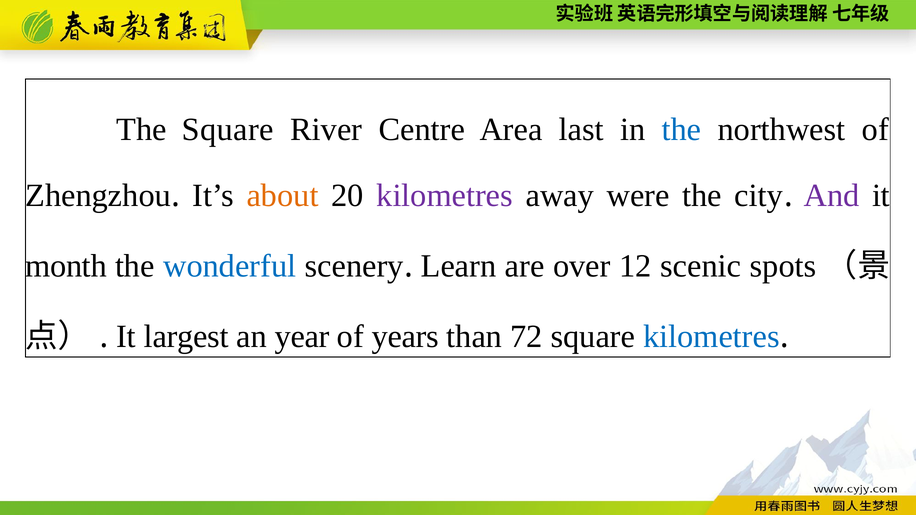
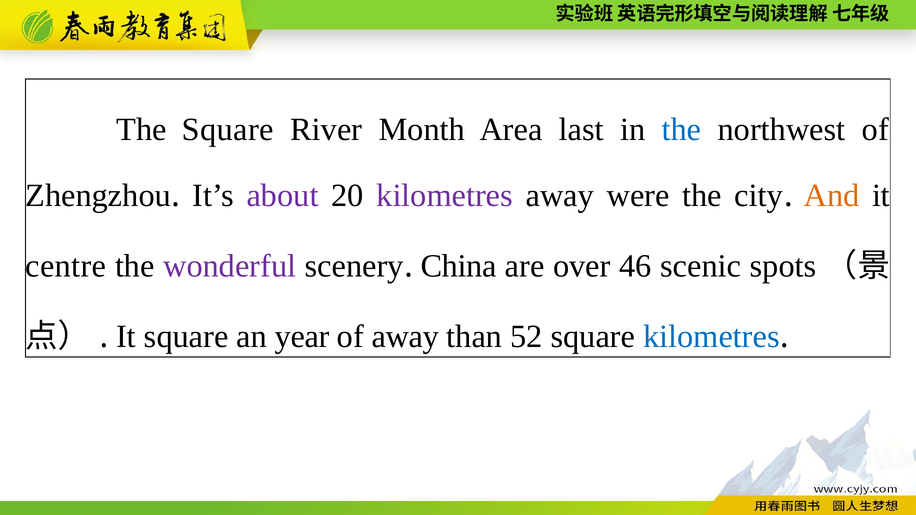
Centre: Centre -> Month
about colour: orange -> purple
And colour: purple -> orange
month: month -> centre
wonderful colour: blue -> purple
Learn: Learn -> China
12: 12 -> 46
It largest: largest -> square
of years: years -> away
72: 72 -> 52
